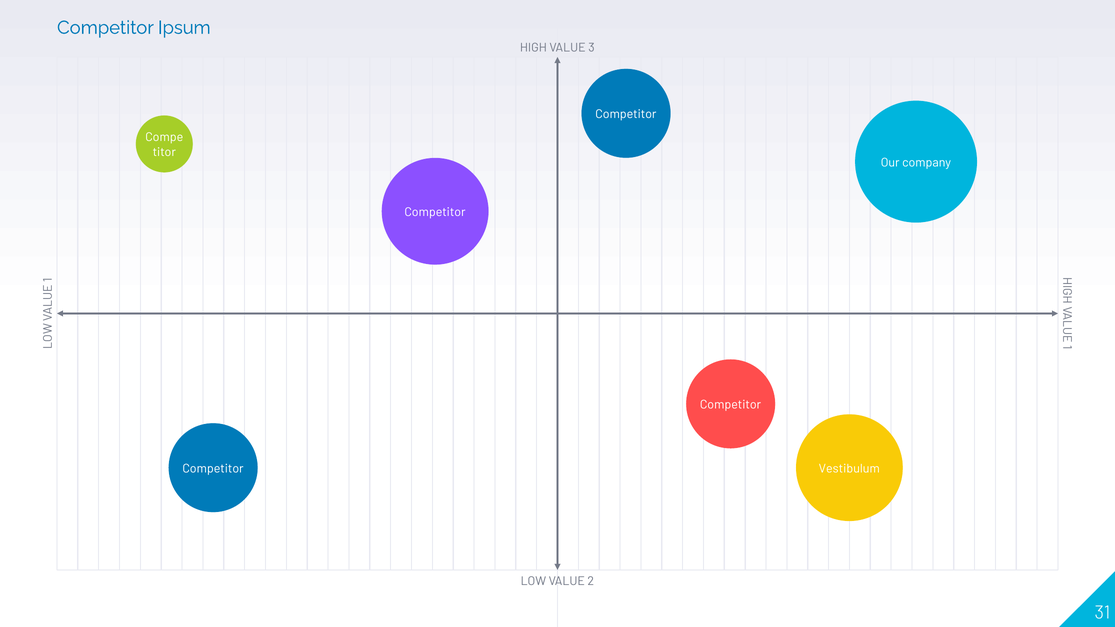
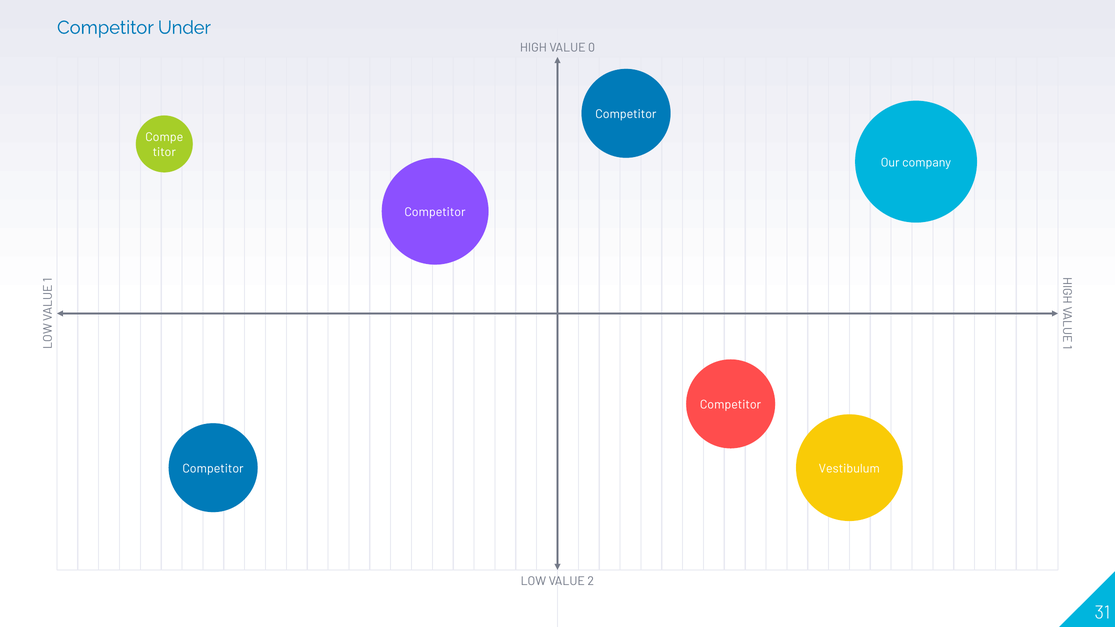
Ipsum: Ipsum -> Under
3: 3 -> 0
